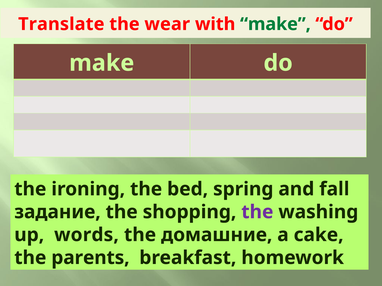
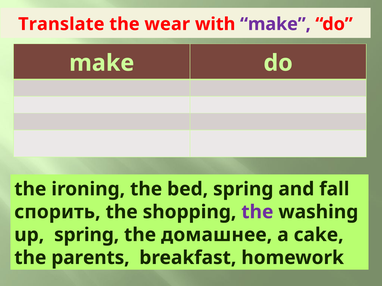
make at (275, 24) colour: green -> purple
задание: задание -> спорить
up words: words -> spring
домашние: домашние -> домашнее
